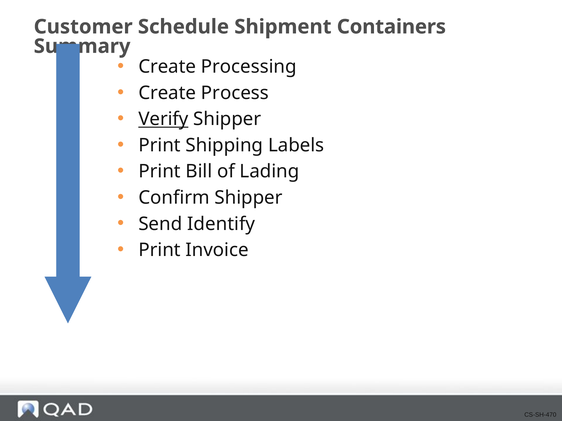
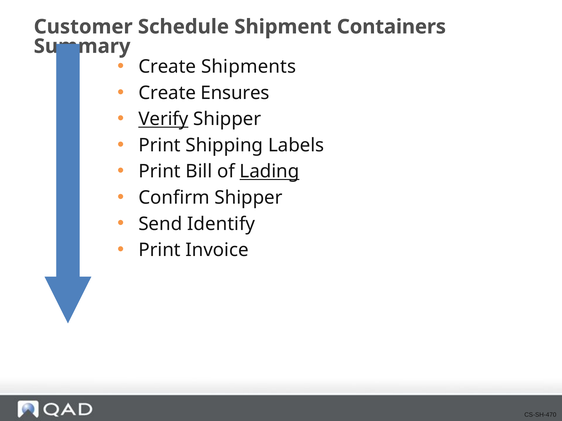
Processing: Processing -> Shipments
Process: Process -> Ensures
Lading underline: none -> present
